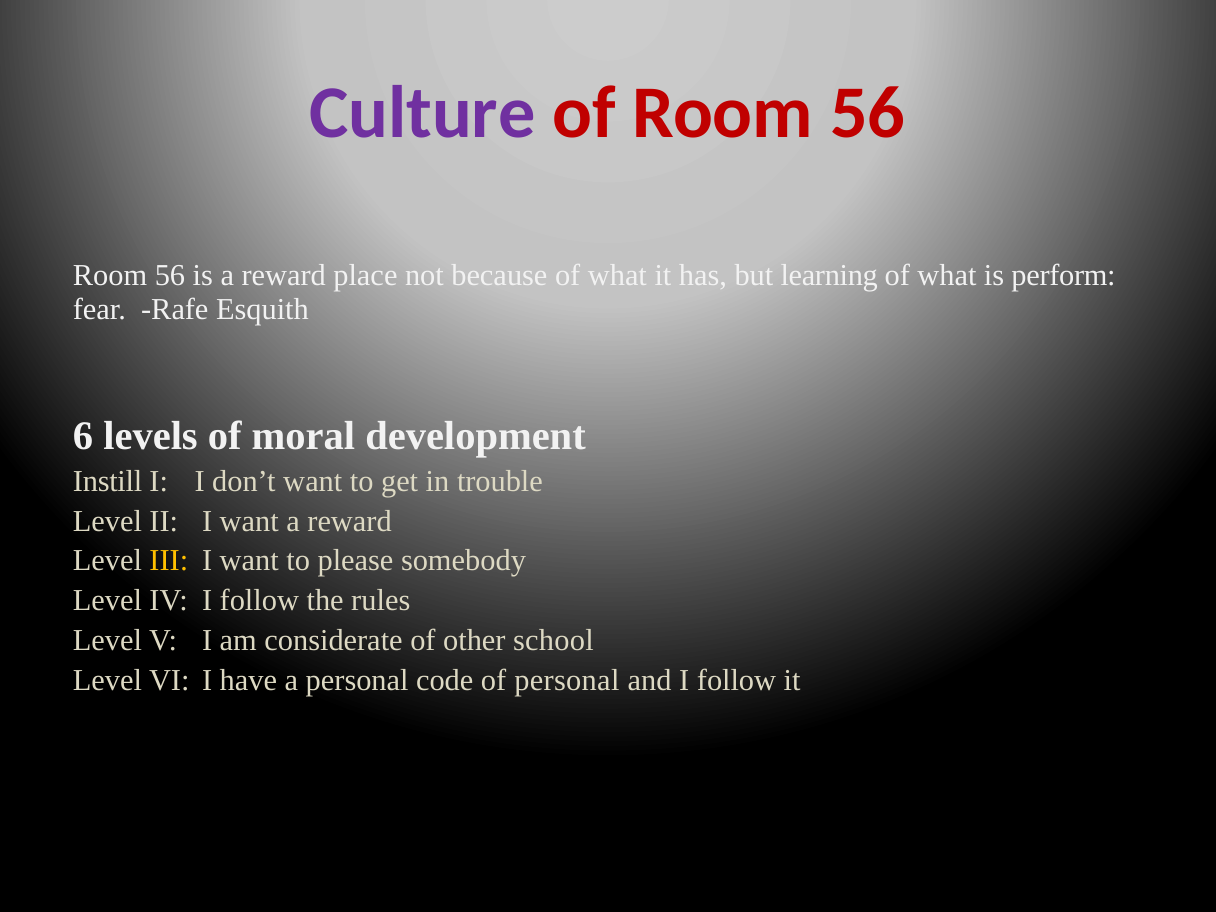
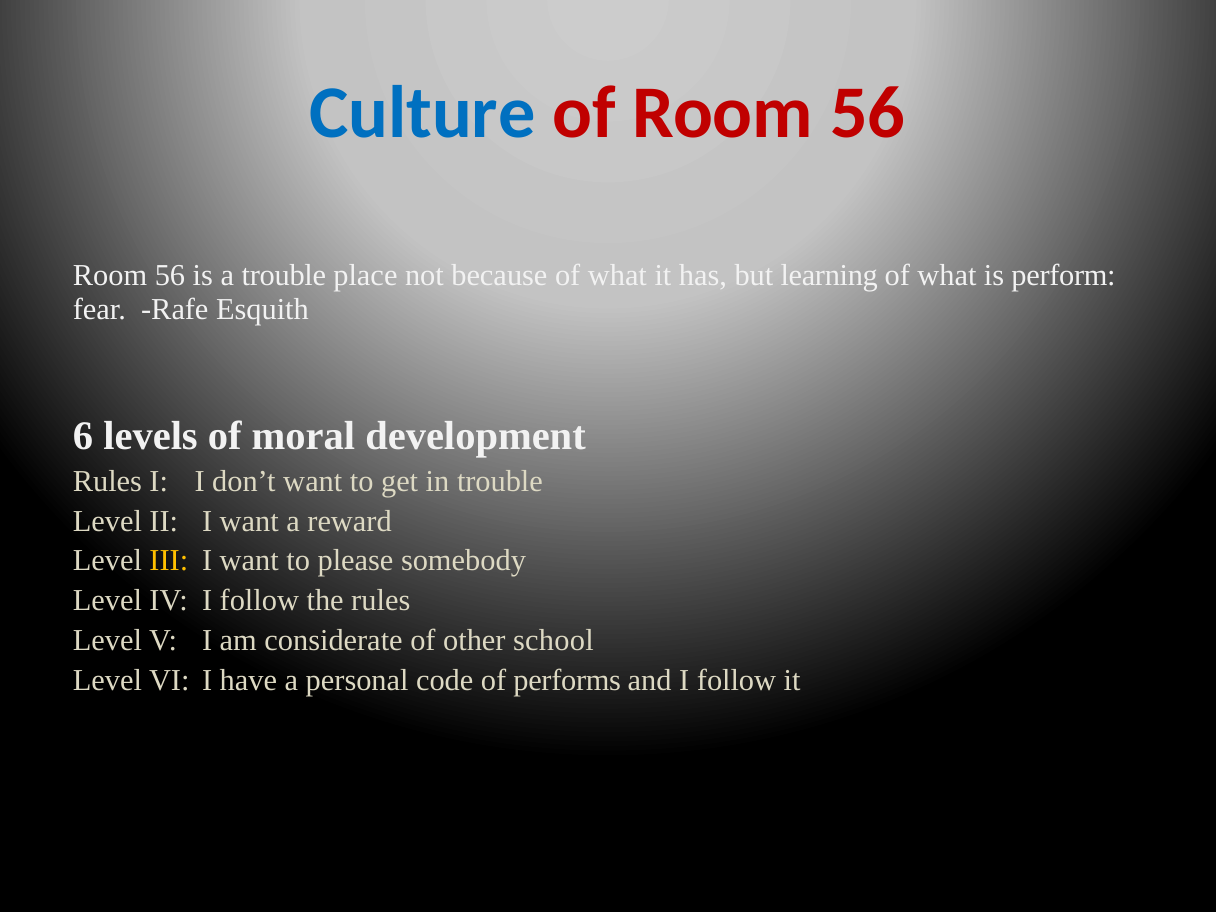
Culture colour: purple -> blue
is a reward: reward -> trouble
Instill at (108, 481): Instill -> Rules
of personal: personal -> performs
